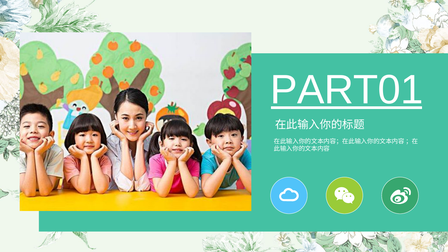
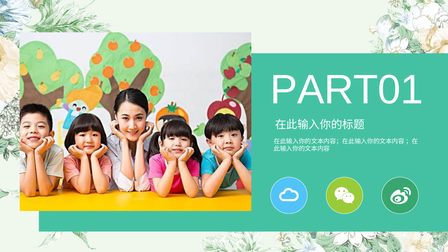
PART01 underline: present -> none
